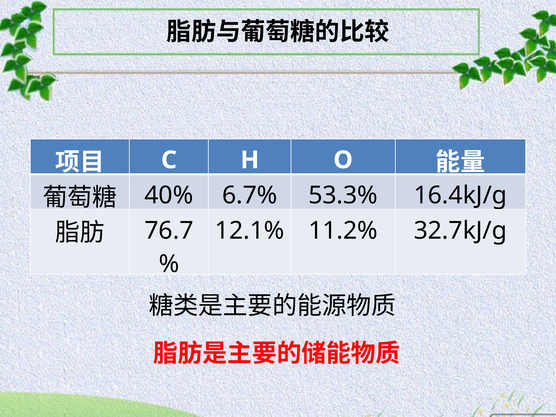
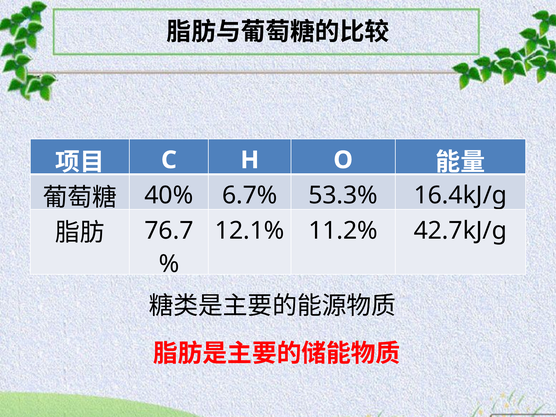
32.7kJ/g: 32.7kJ/g -> 42.7kJ/g
